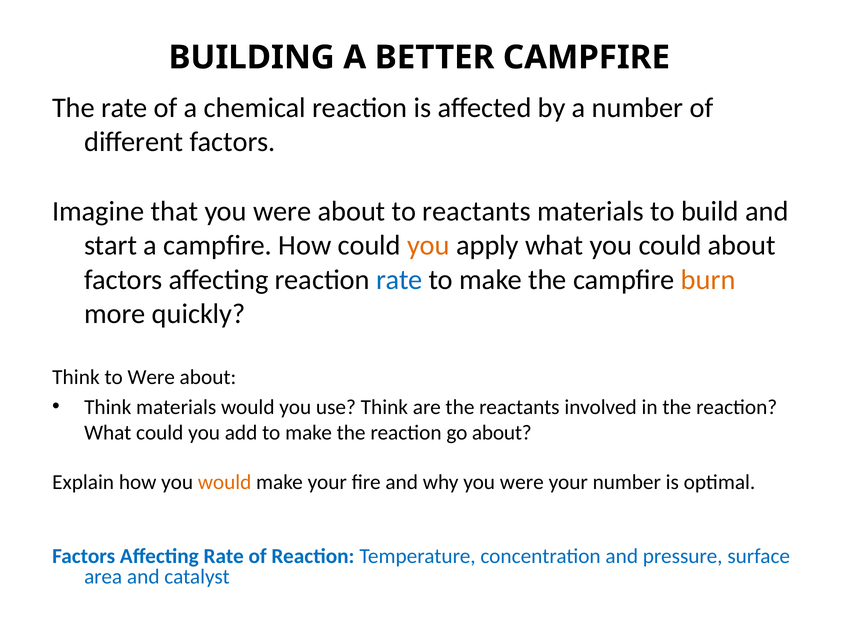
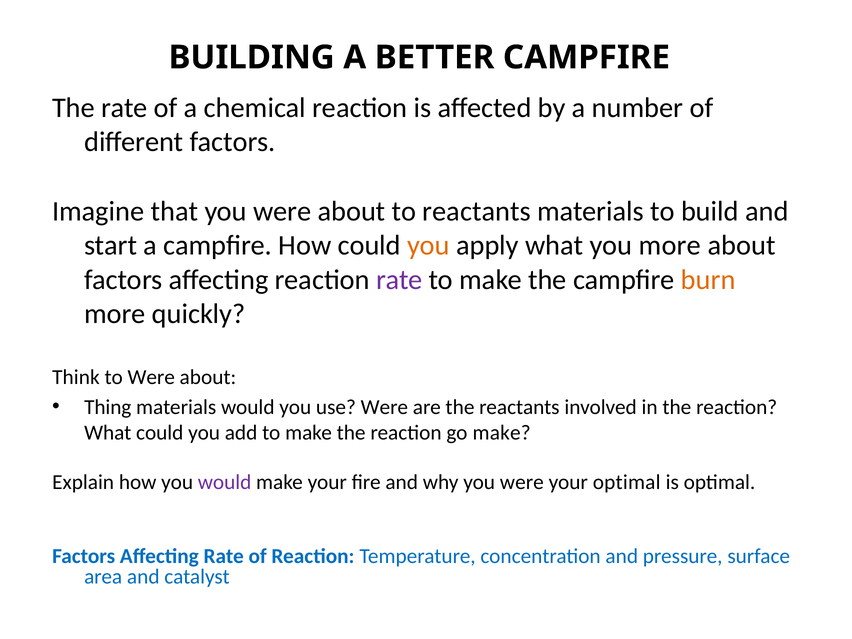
you could: could -> more
rate at (399, 280) colour: blue -> purple
Think at (108, 407): Think -> Thing
use Think: Think -> Were
go about: about -> make
would at (225, 482) colour: orange -> purple
your number: number -> optimal
